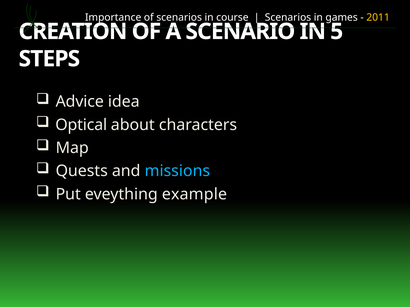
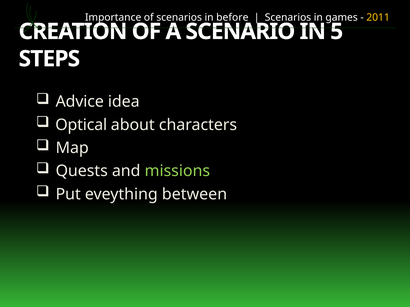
course: course -> before
missions colour: light blue -> light green
example: example -> between
